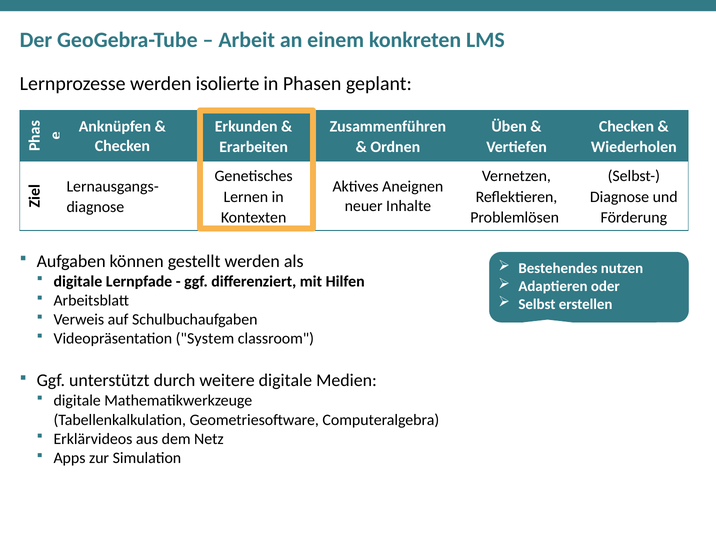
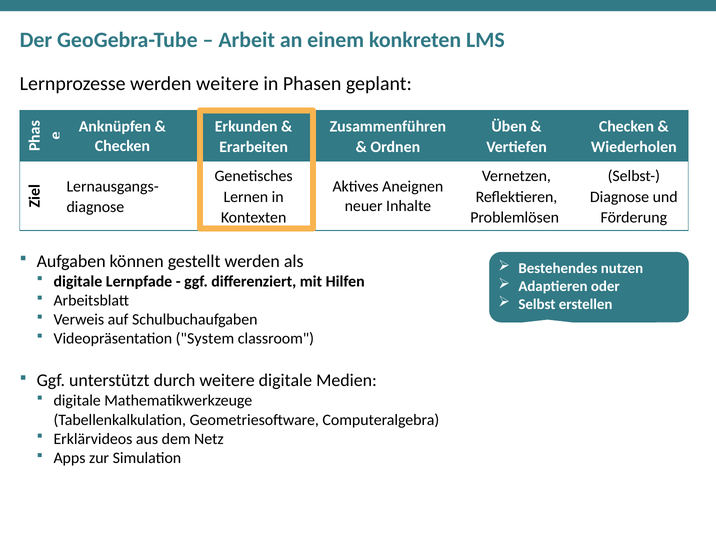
werden isolierte: isolierte -> weitere
